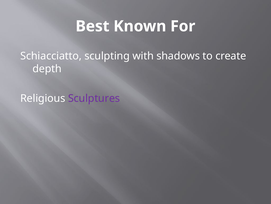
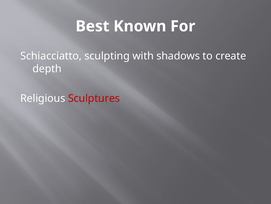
Sculptures colour: purple -> red
